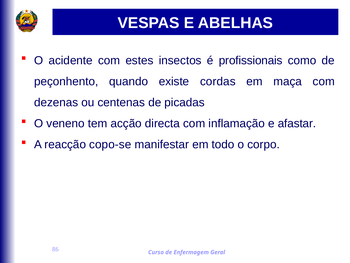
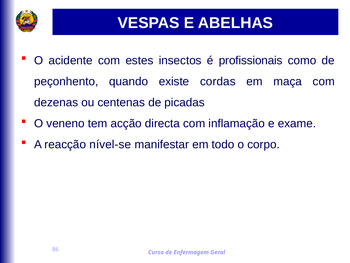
afastar: afastar -> exame
copo-se: copo-se -> nível-se
